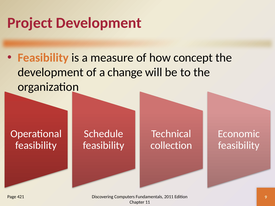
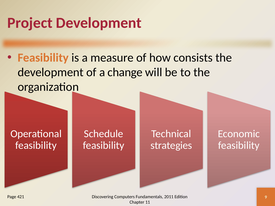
concept: concept -> consists
collection: collection -> strategies
